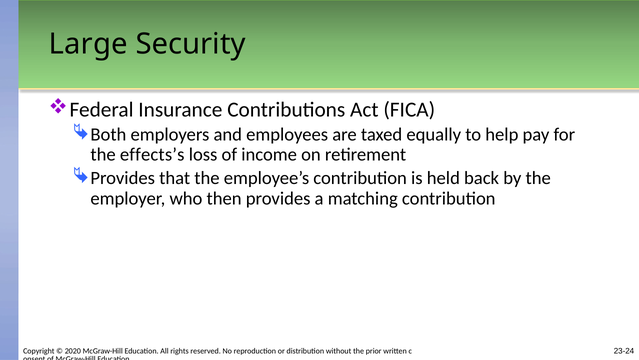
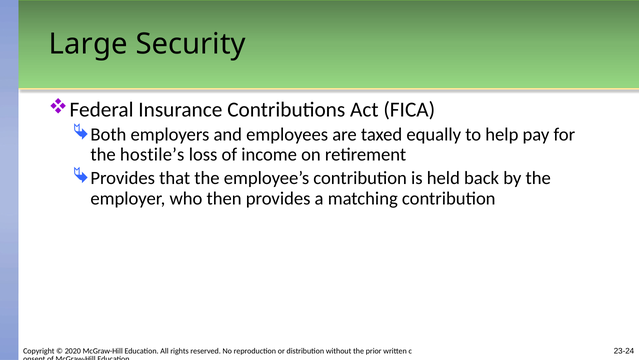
effects’s: effects’s -> hostile’s
